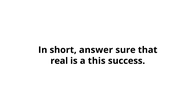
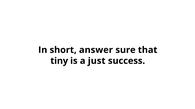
real: real -> tiny
this: this -> just
